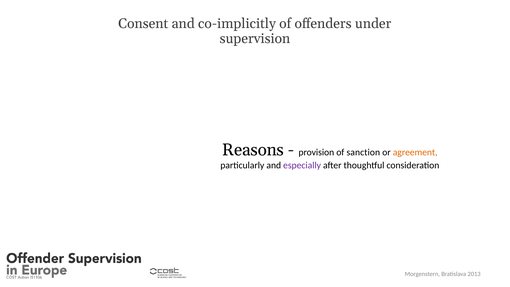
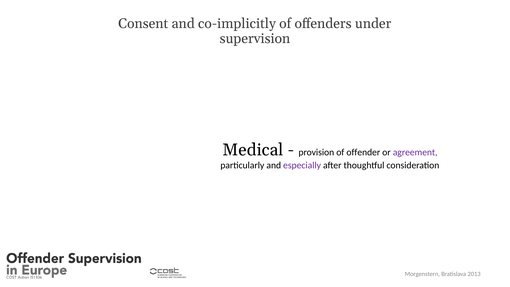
Reasons: Reasons -> Medical
sanction: sanction -> offender
agreement colour: orange -> purple
